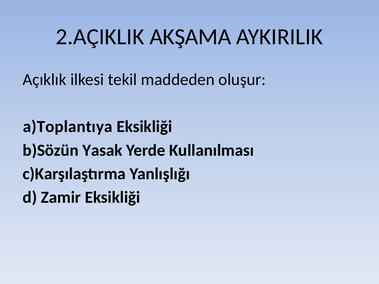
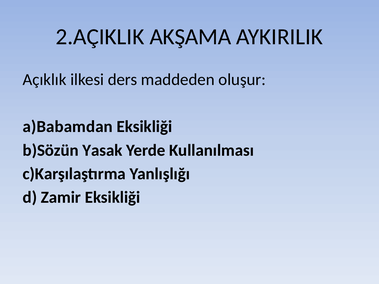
tekil: tekil -> ders
a)Toplantıya: a)Toplantıya -> a)Babamdan
